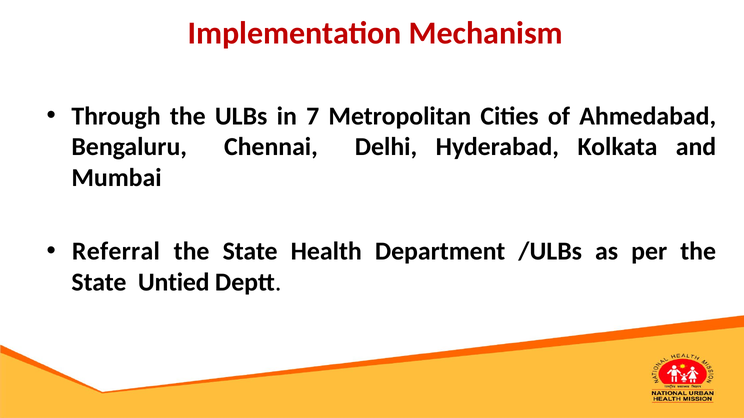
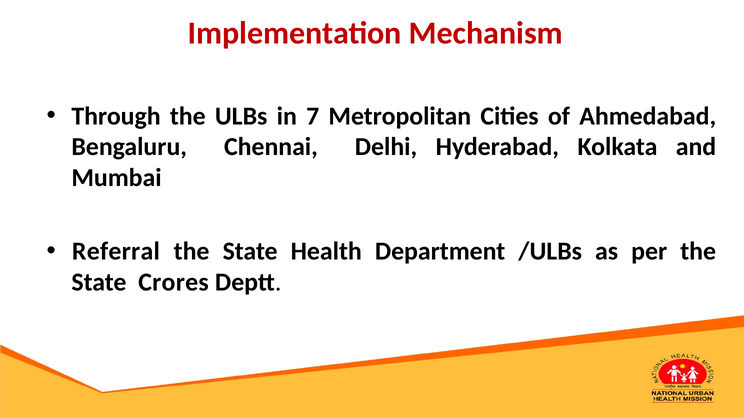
Untied: Untied -> Crores
